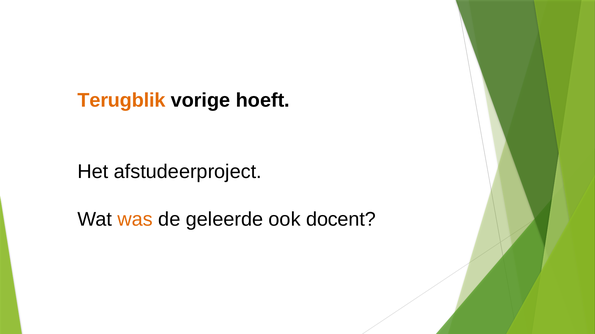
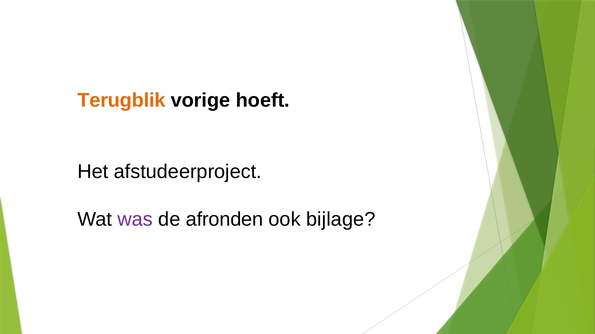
was colour: orange -> purple
geleerde: geleerde -> afronden
docent: docent -> bijlage
